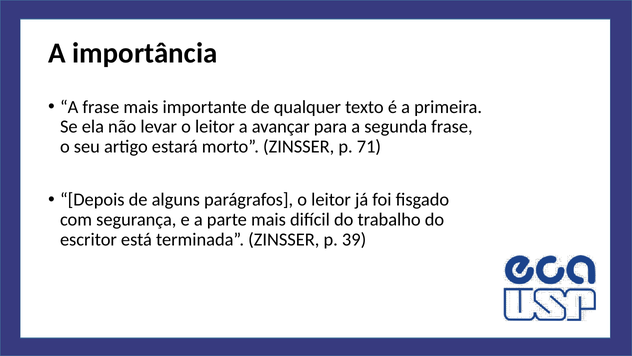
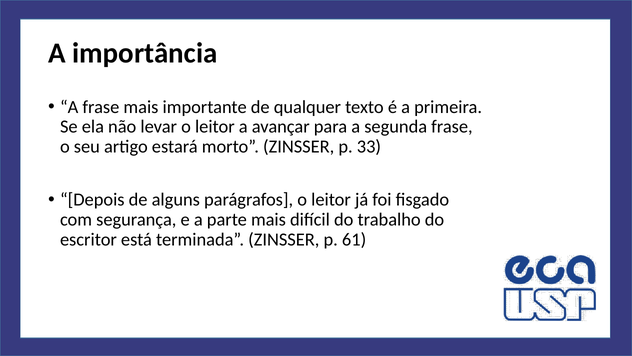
71: 71 -> 33
39: 39 -> 61
